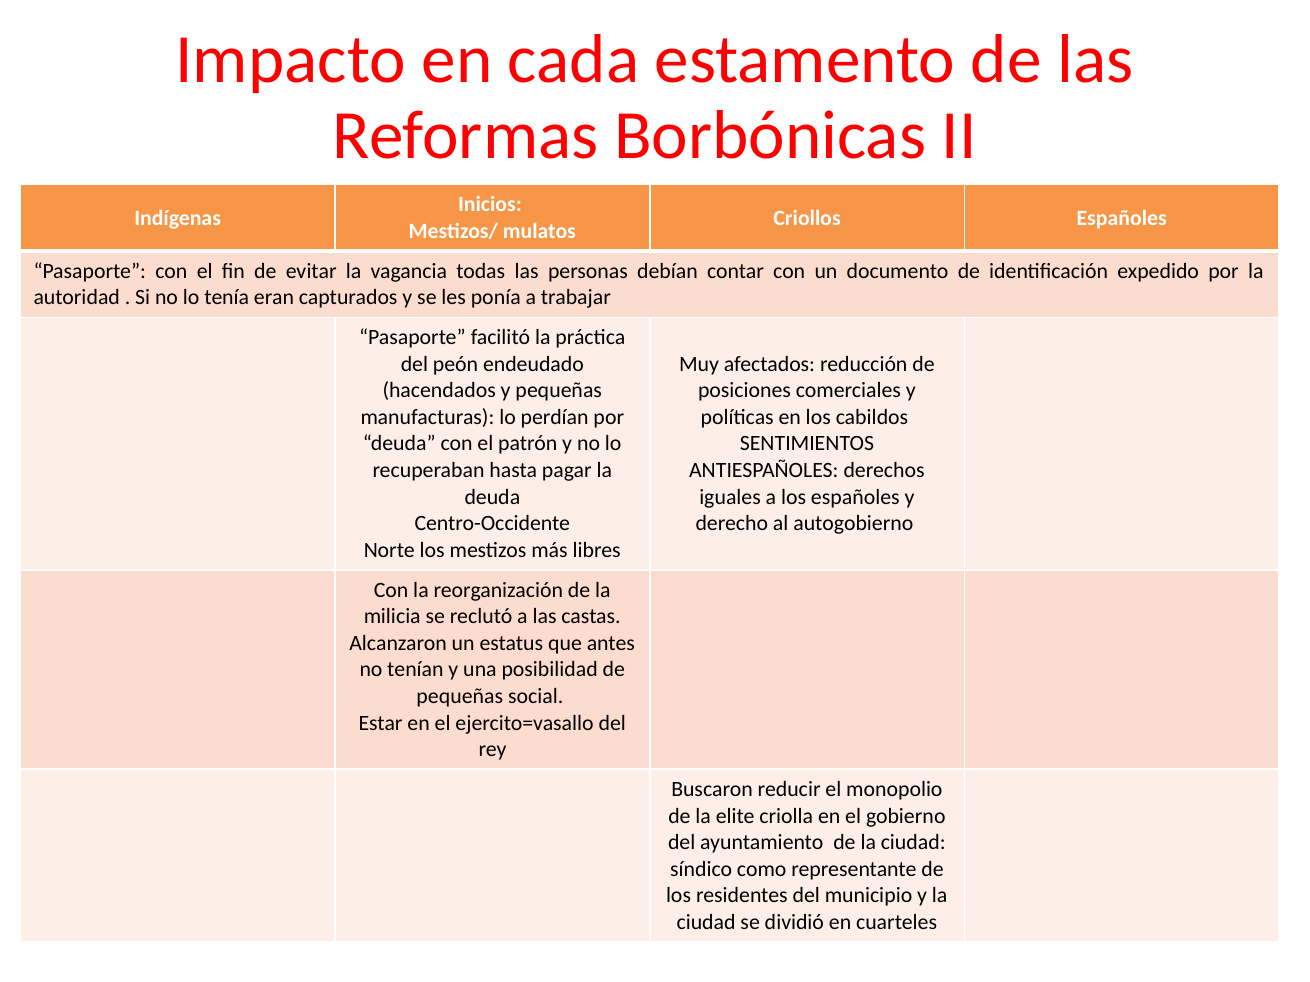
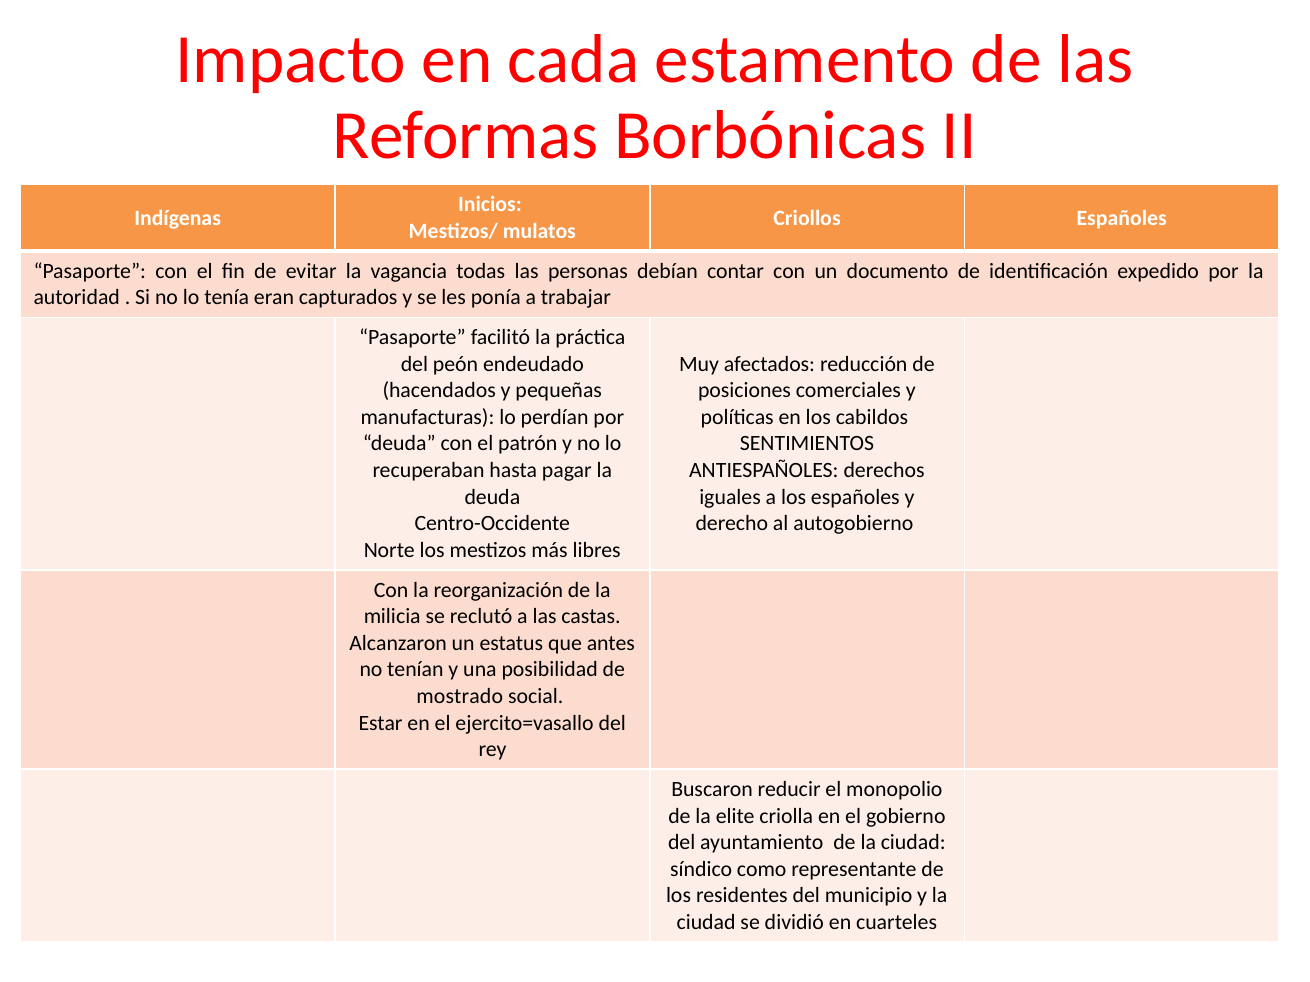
pequeñas at (460, 697): pequeñas -> mostrado
